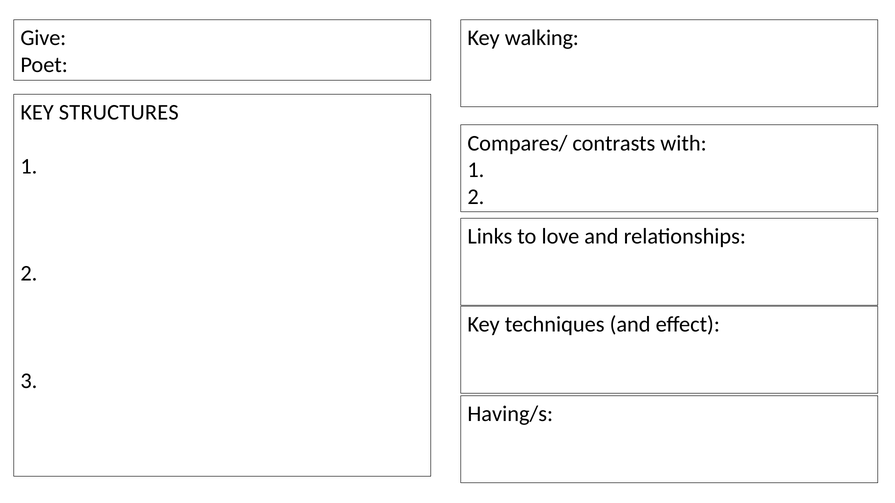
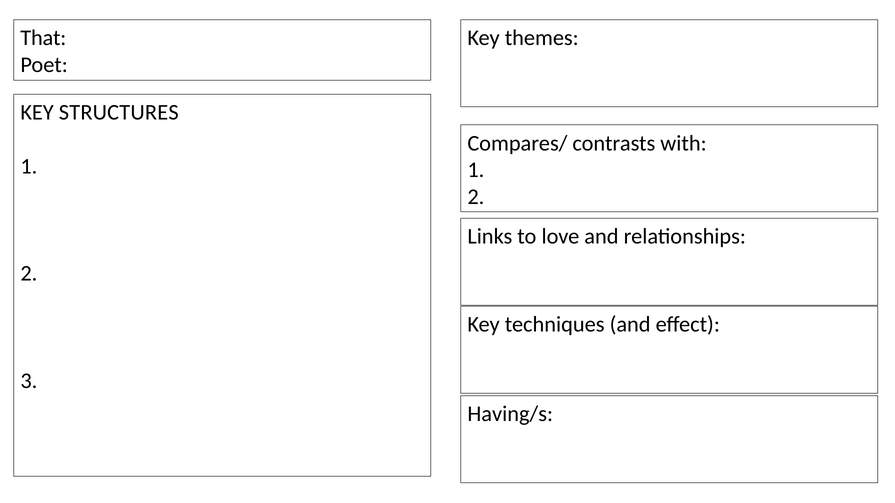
Give: Give -> That
walking: walking -> themes
